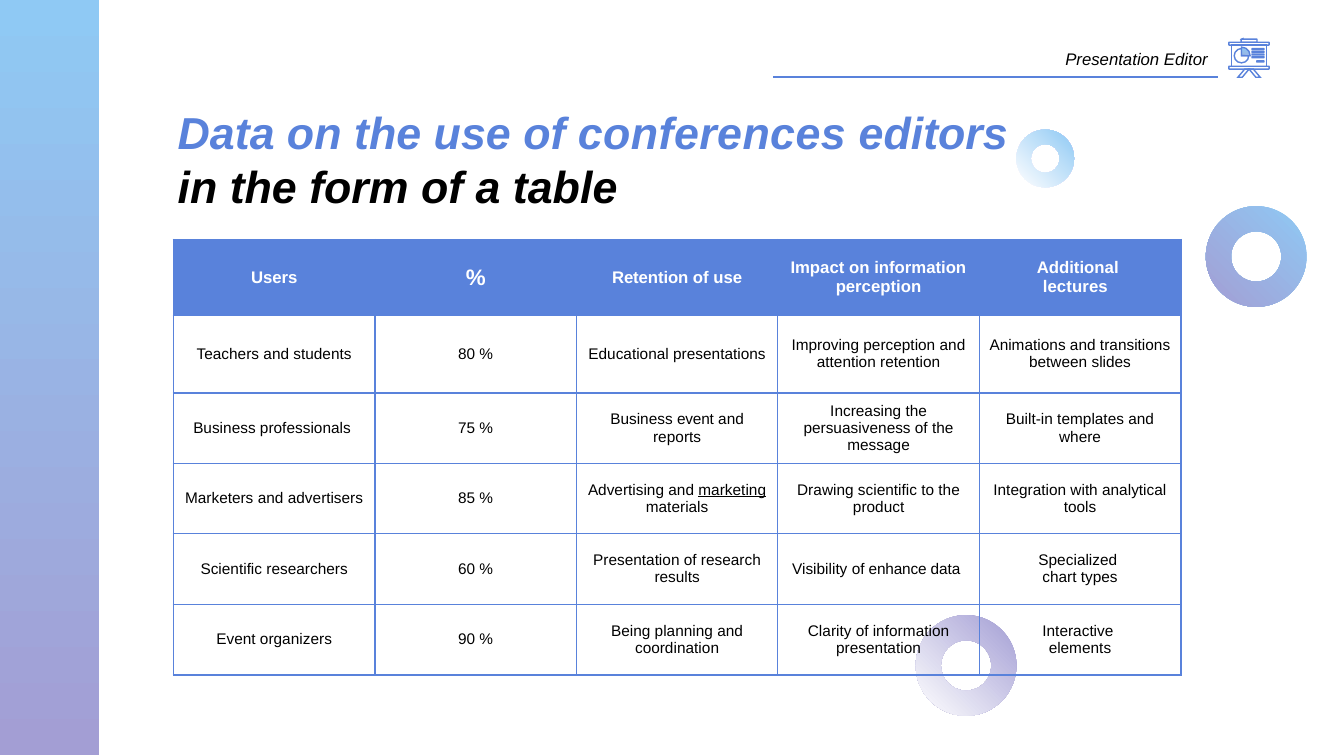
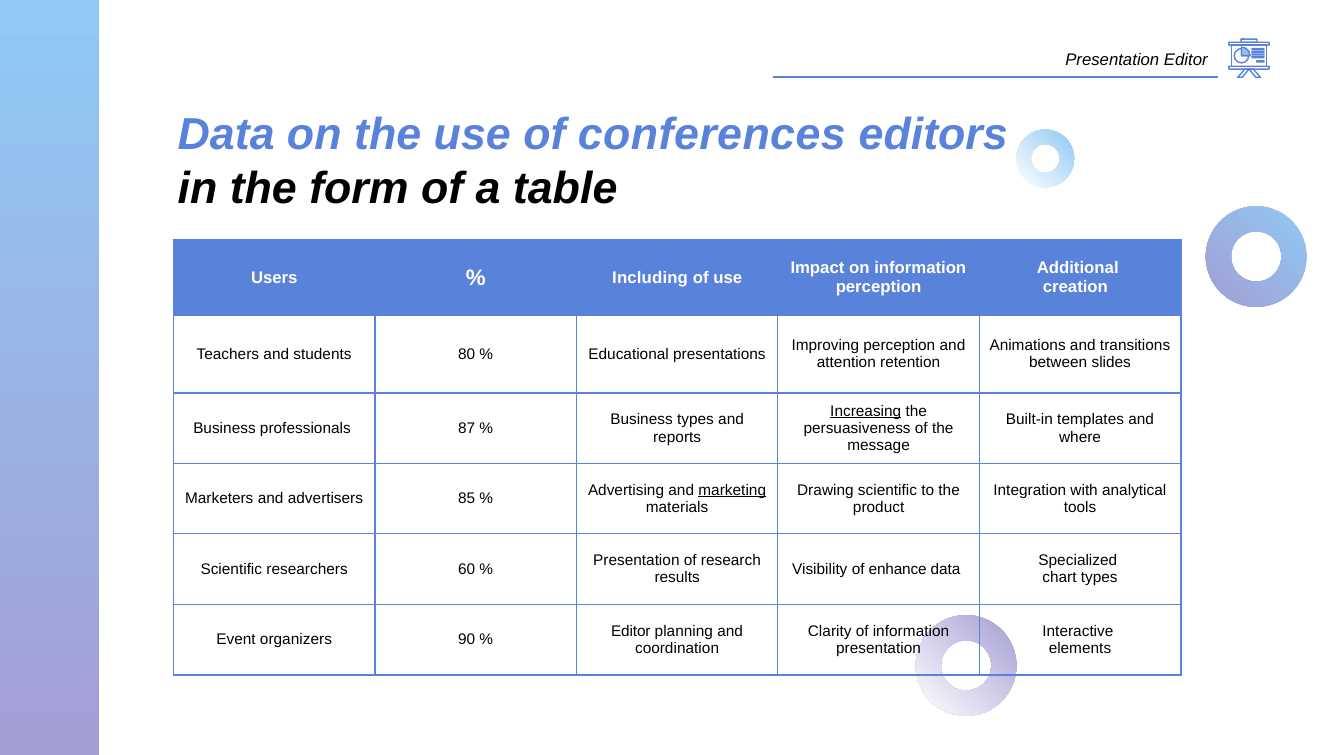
Retention at (650, 278): Retention -> Including
lectures: lectures -> creation
Increasing underline: none -> present
Business event: event -> types
75: 75 -> 87
Being at (631, 631): Being -> Editor
